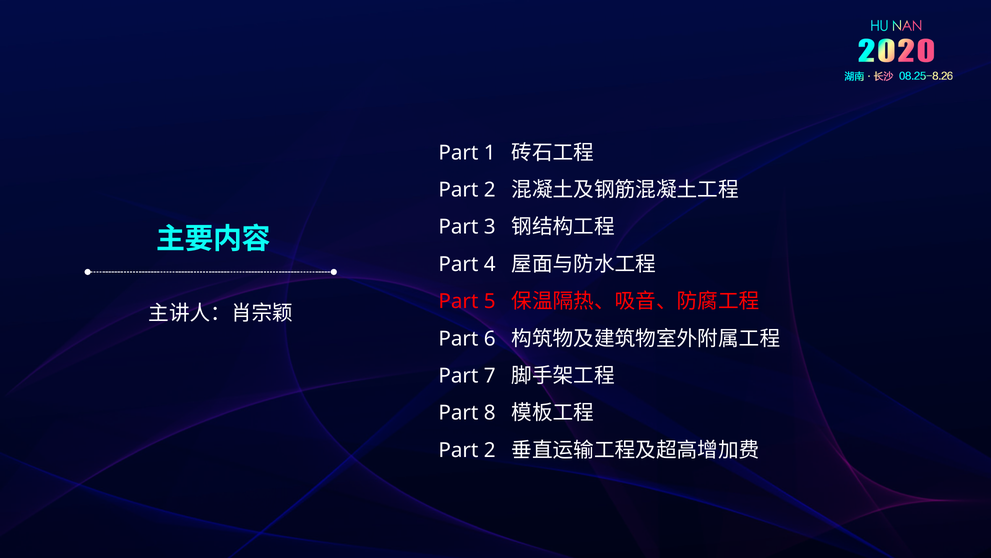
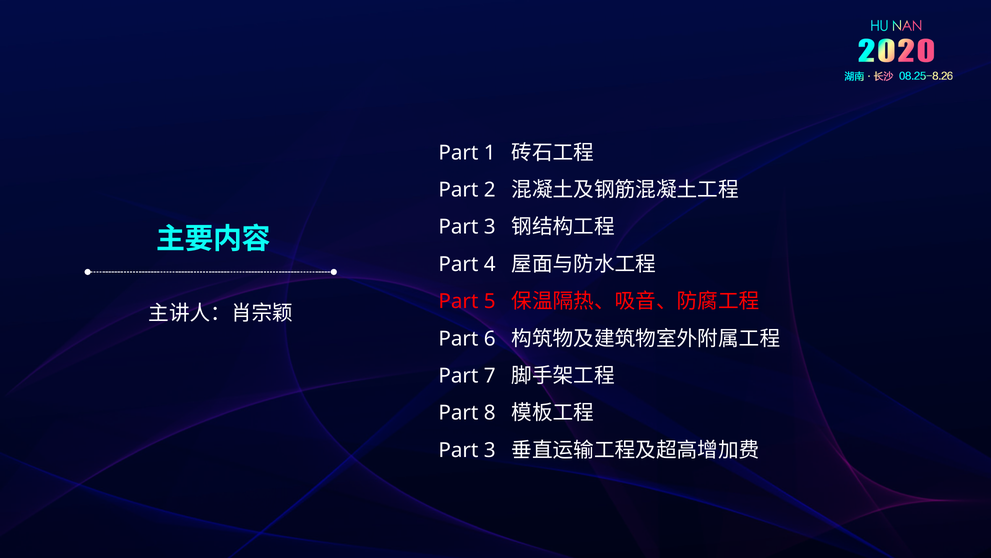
2 at (490, 450): 2 -> 3
